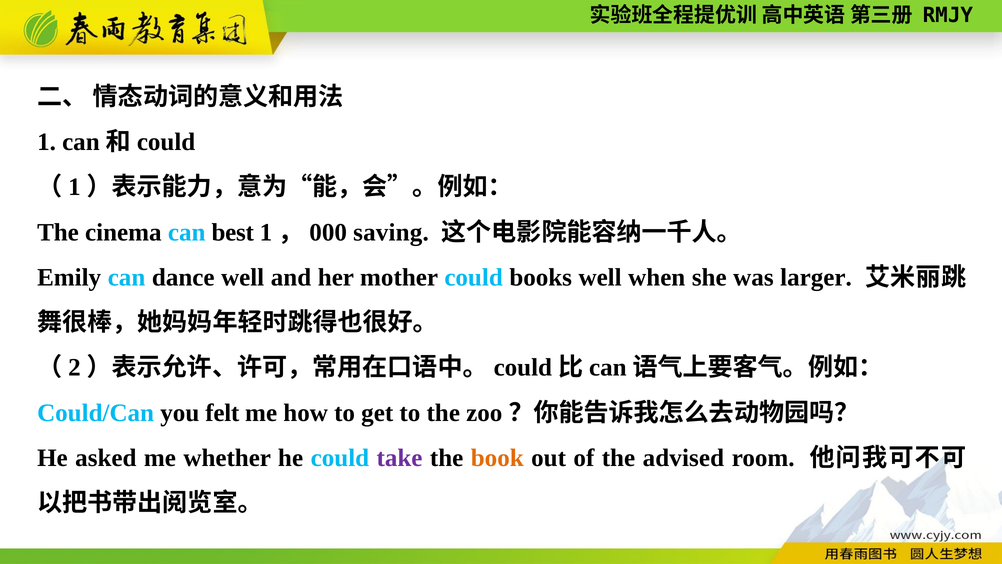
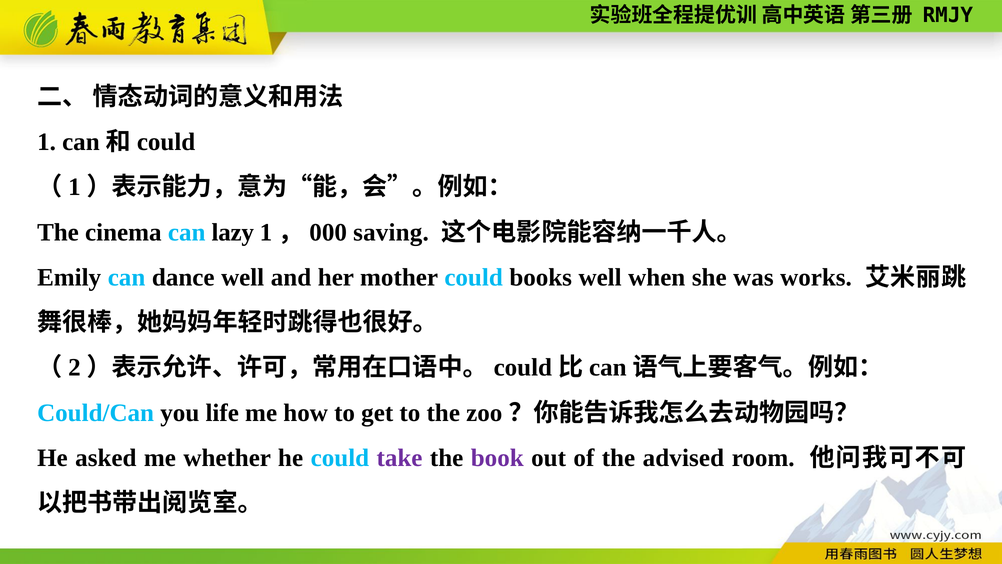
best: best -> lazy
larger: larger -> works
felt: felt -> life
book colour: orange -> purple
